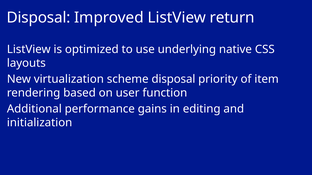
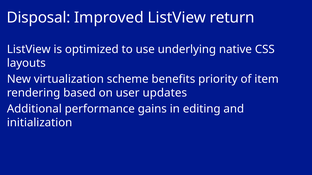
scheme disposal: disposal -> benefits
function: function -> updates
